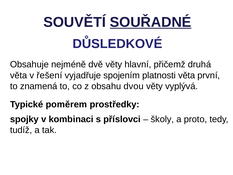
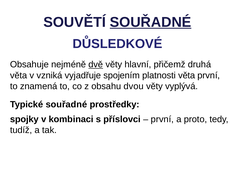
dvě underline: none -> present
řešení: řešení -> vzniká
Typické poměrem: poměrem -> souřadné
školy at (162, 119): školy -> první
